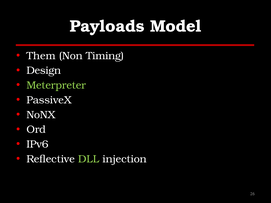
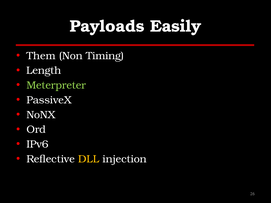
Model: Model -> Easily
Design: Design -> Length
DLL colour: light green -> yellow
